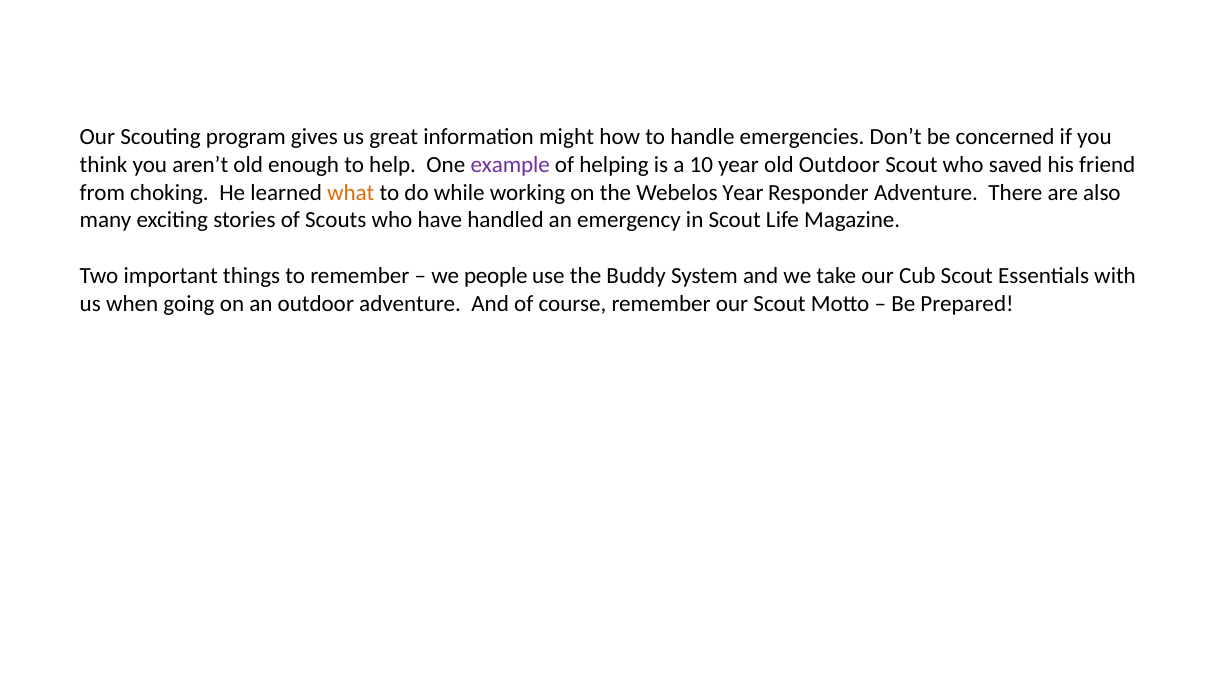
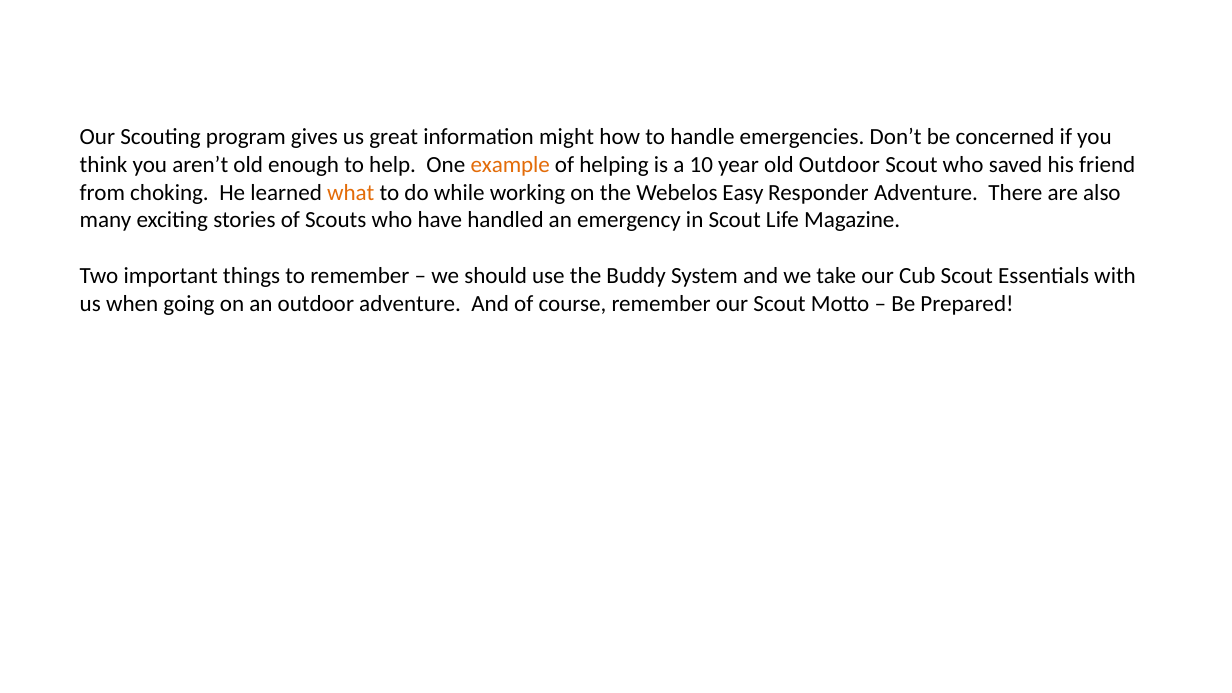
example colour: purple -> orange
Webelos Year: Year -> Easy
people: people -> should
